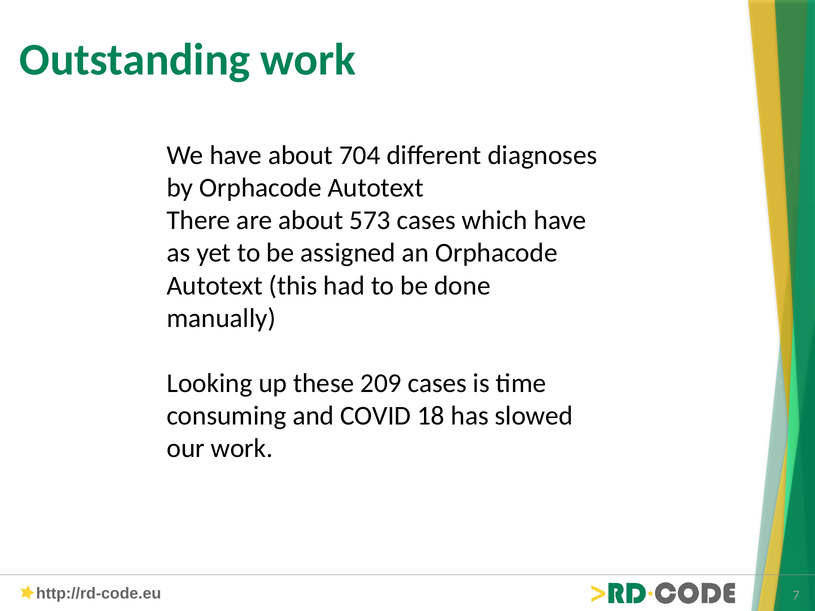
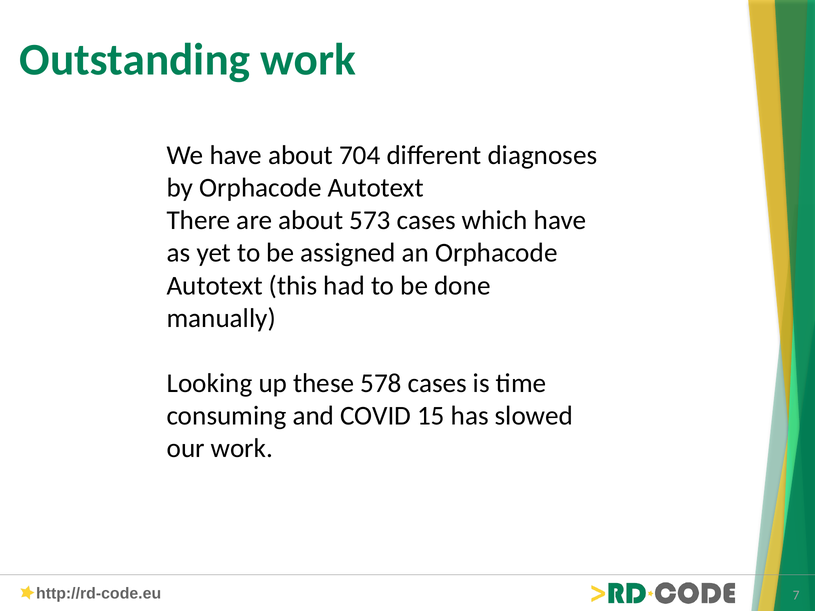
209: 209 -> 578
18: 18 -> 15
